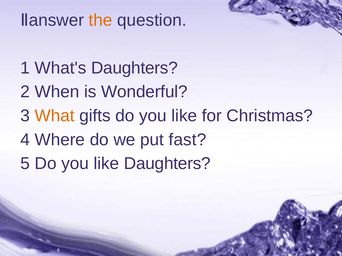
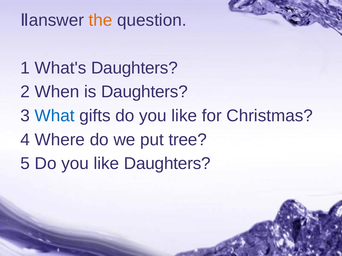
is Wonderful: Wonderful -> Daughters
What colour: orange -> blue
fast: fast -> tree
